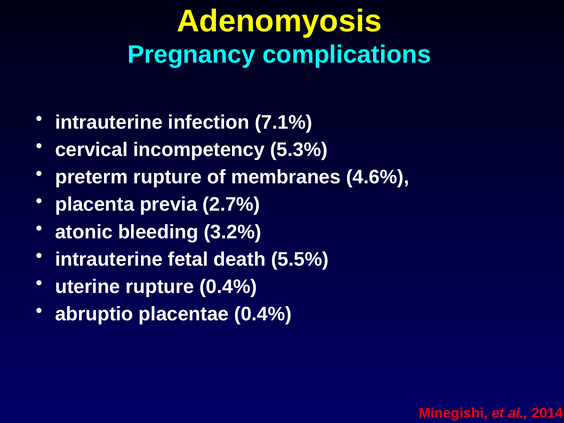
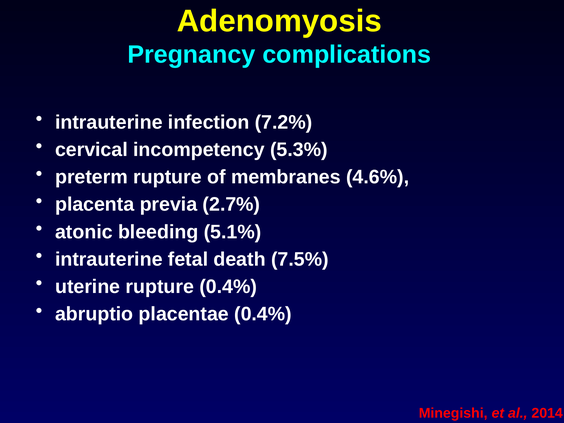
7.1%: 7.1% -> 7.2%
3.2%: 3.2% -> 5.1%
5.5%: 5.5% -> 7.5%
